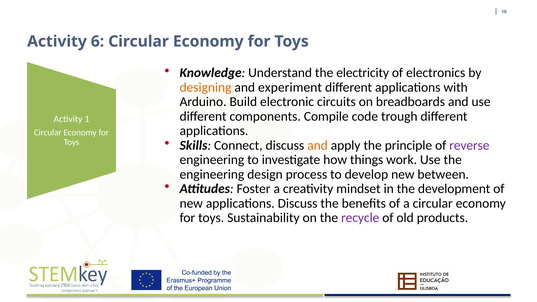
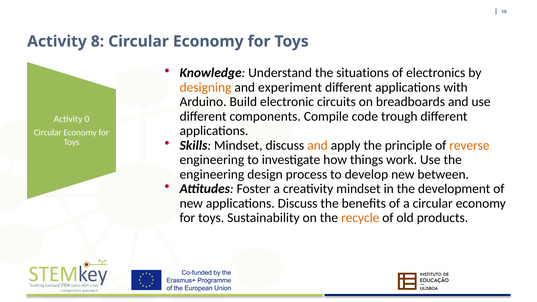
6: 6 -> 8
electricity: electricity -> situations
1: 1 -> 0
Skills Connect: Connect -> Mindset
reverse colour: purple -> orange
recycle colour: purple -> orange
